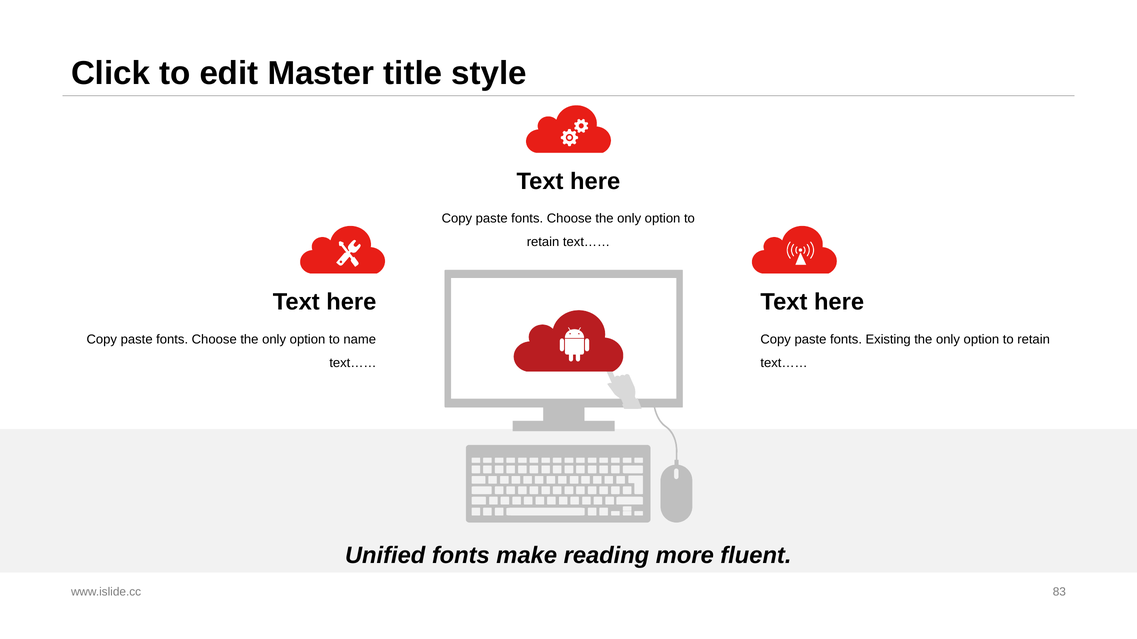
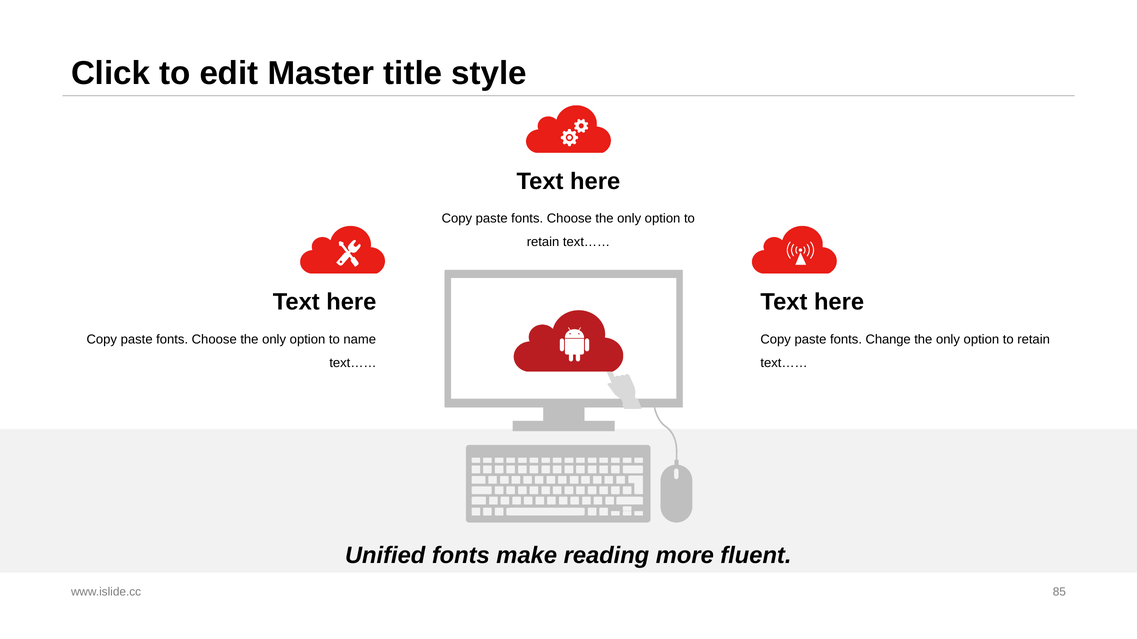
Existing: Existing -> Change
83: 83 -> 85
